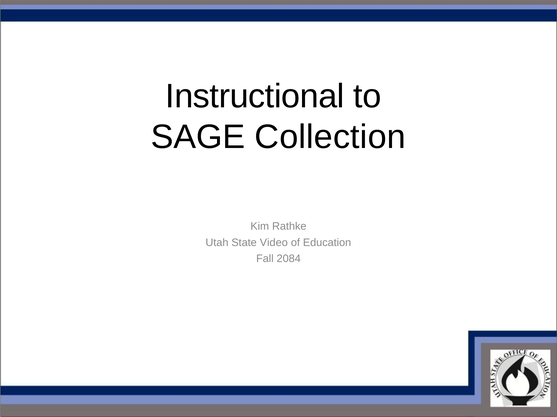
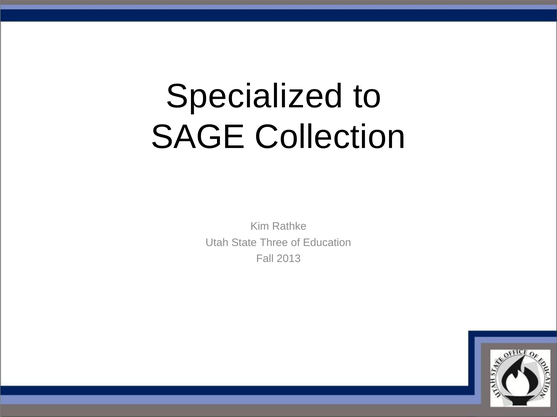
Instructional: Instructional -> Specialized
Video: Video -> Three
2084: 2084 -> 2013
